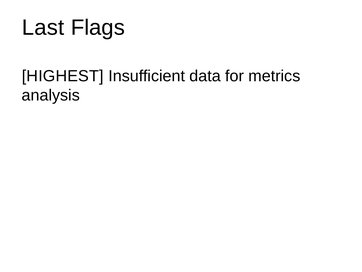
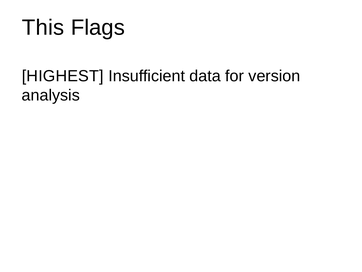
Last: Last -> This
metrics: metrics -> version
